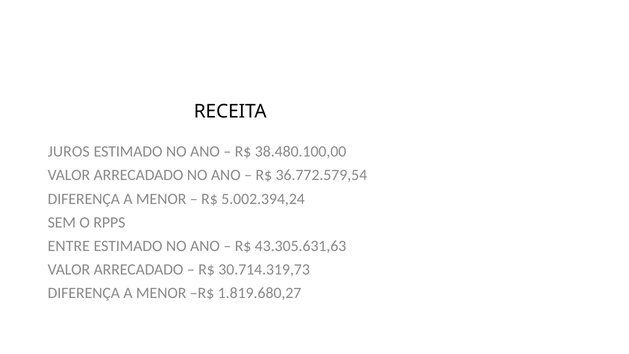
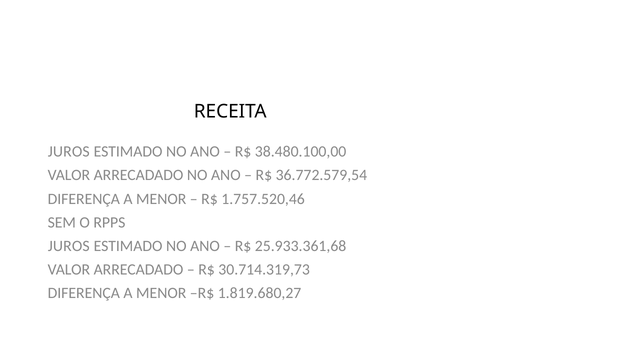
5.002.394,24: 5.002.394,24 -> 1.757.520,46
ENTRE at (69, 246): ENTRE -> JUROS
43.305.631,63: 43.305.631,63 -> 25.933.361,68
